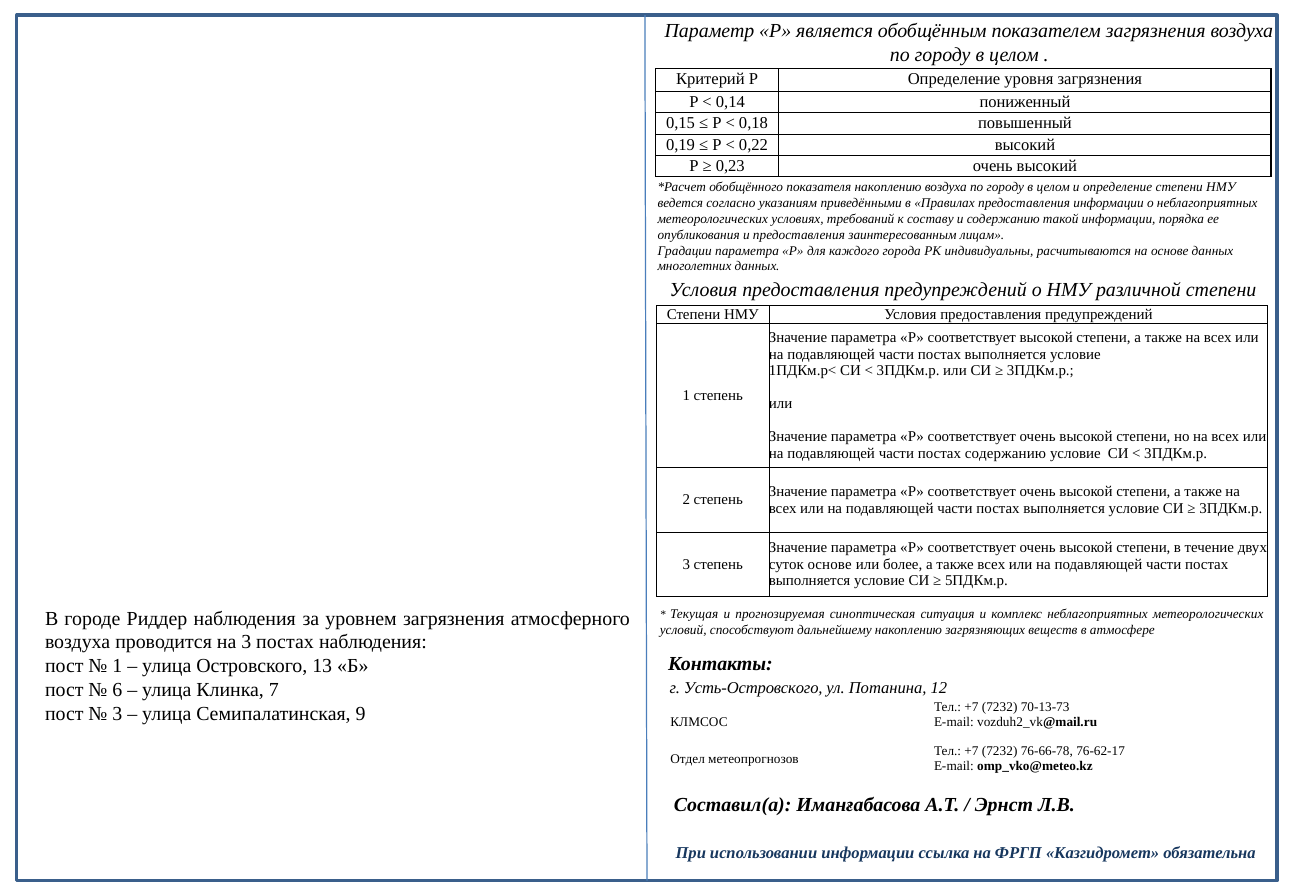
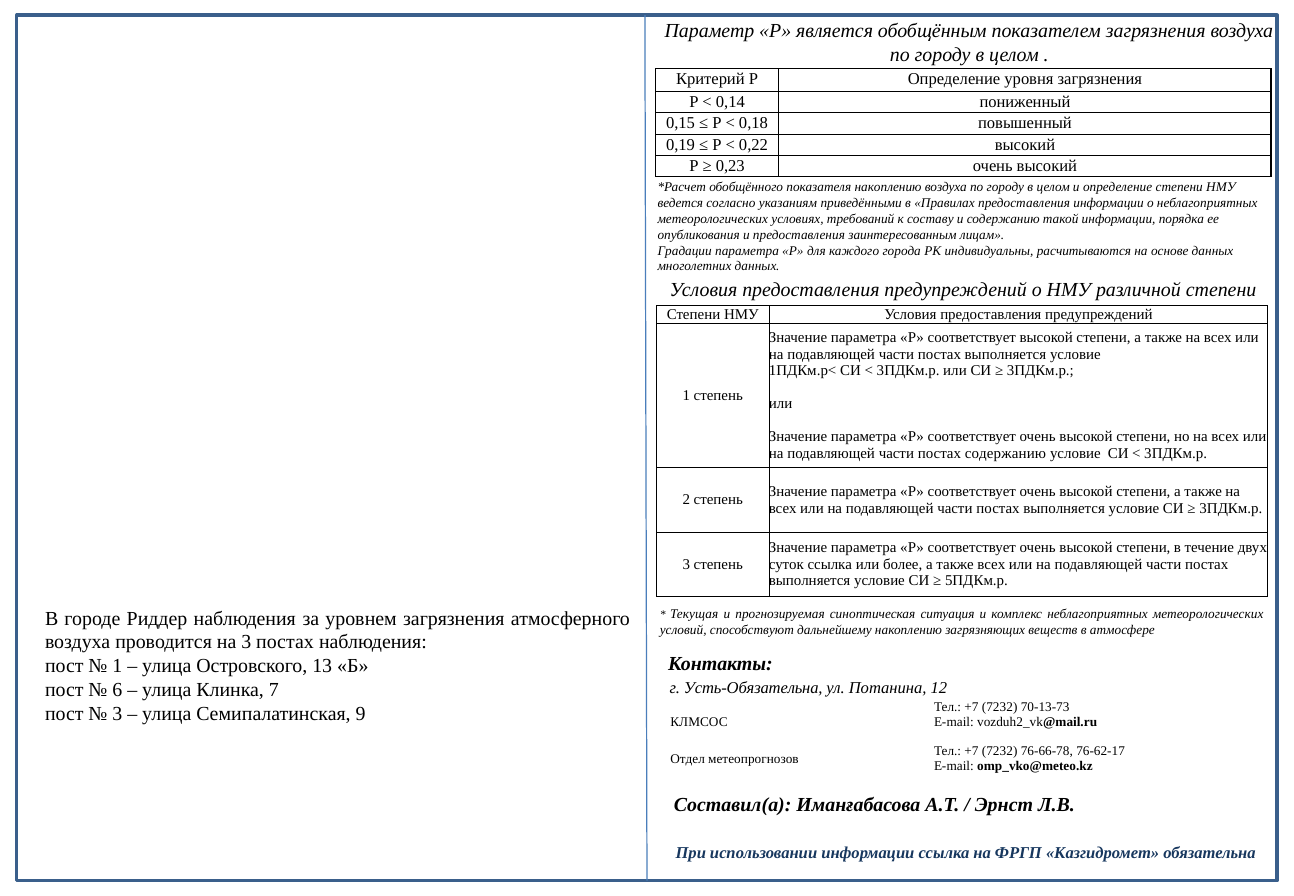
суток основе: основе -> ссылка
Усть-Островского: Усть-Островского -> Усть-Обязательна
